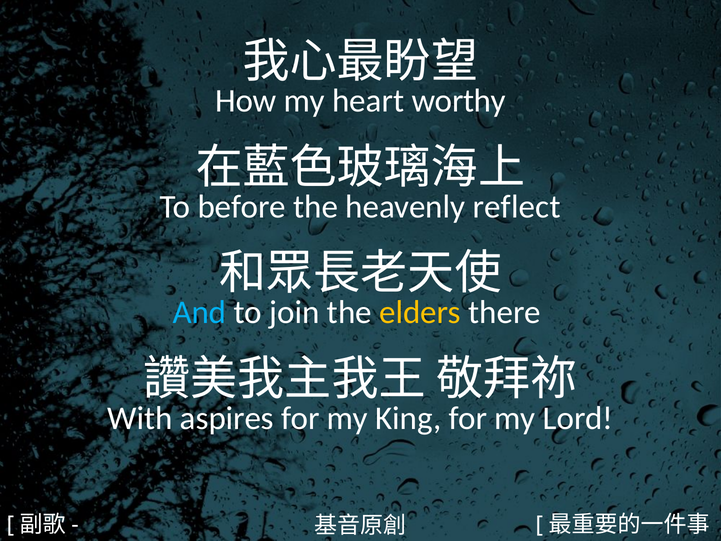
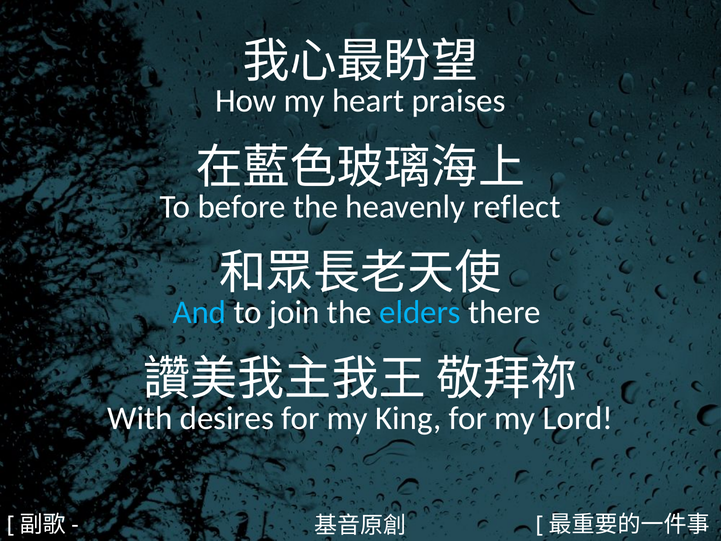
worthy: worthy -> praises
elders colour: yellow -> light blue
aspires: aspires -> desires
